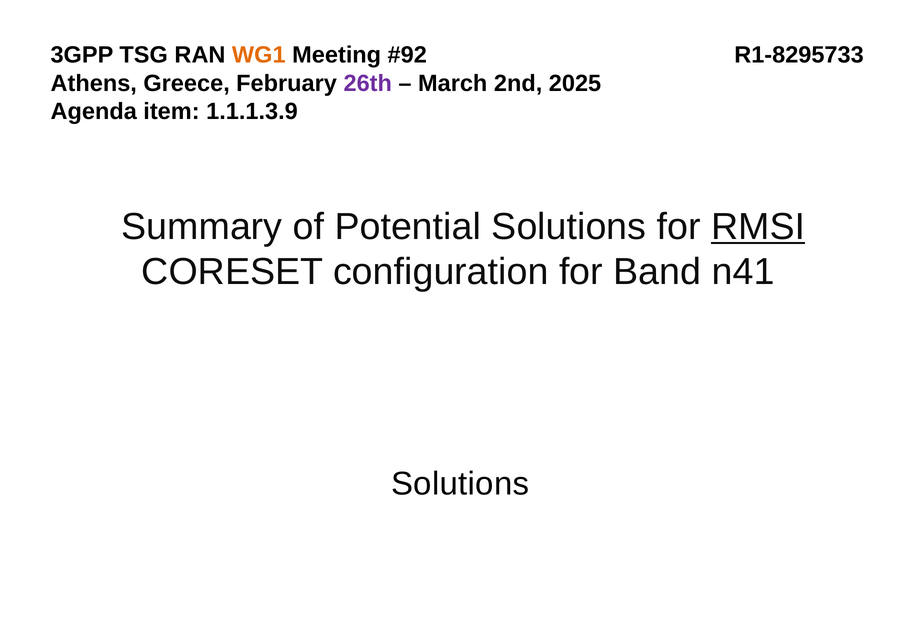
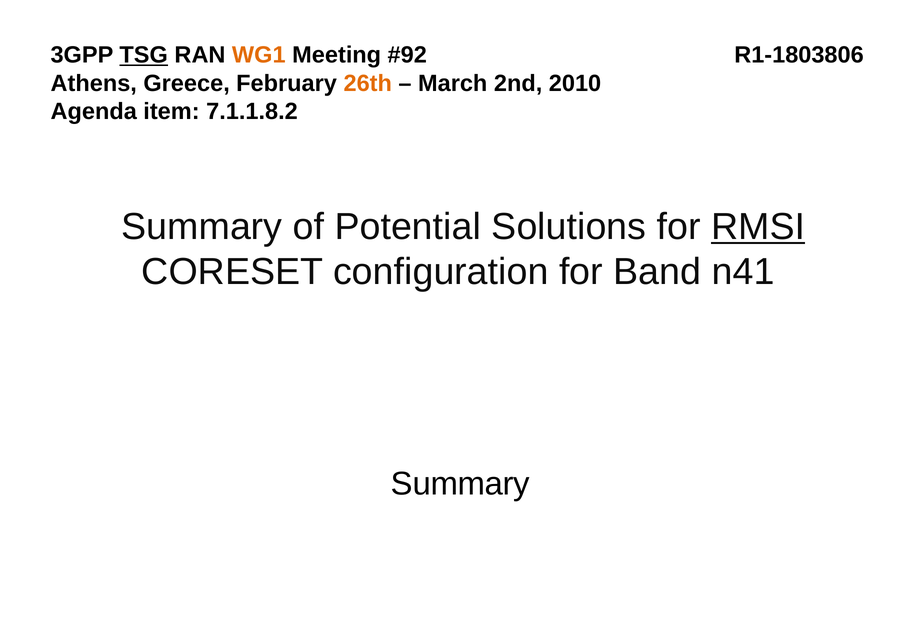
TSG underline: none -> present
R1-8295733: R1-8295733 -> R1-1803806
26th colour: purple -> orange
2025: 2025 -> 2010
1.1.1.3.9: 1.1.1.3.9 -> 7.1.1.8.2
Solutions at (460, 484): Solutions -> Summary
